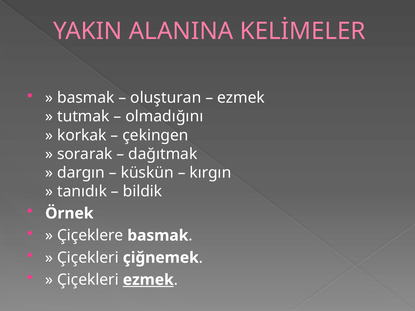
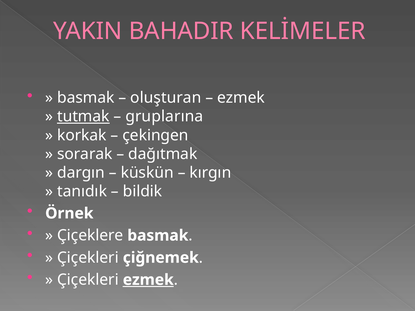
ALANINA: ALANINA -> BAHADIR
tutmak underline: none -> present
olmadığını: olmadığını -> gruplarına
